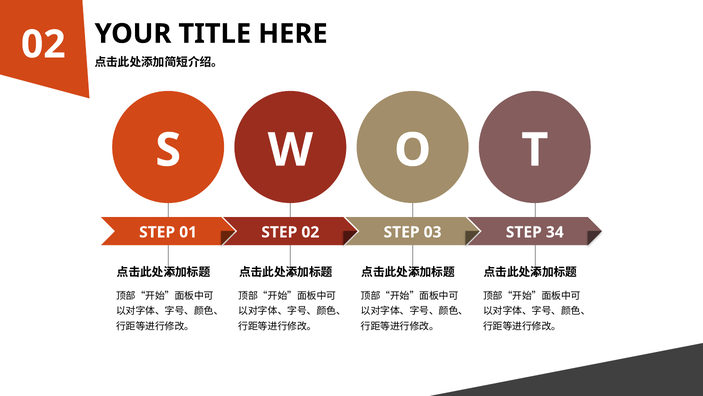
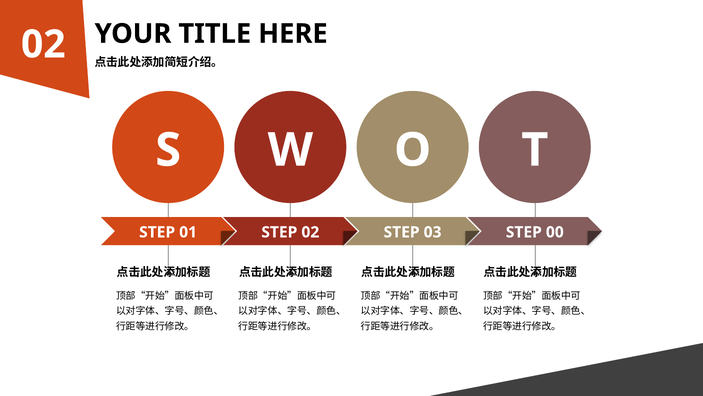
34: 34 -> 00
